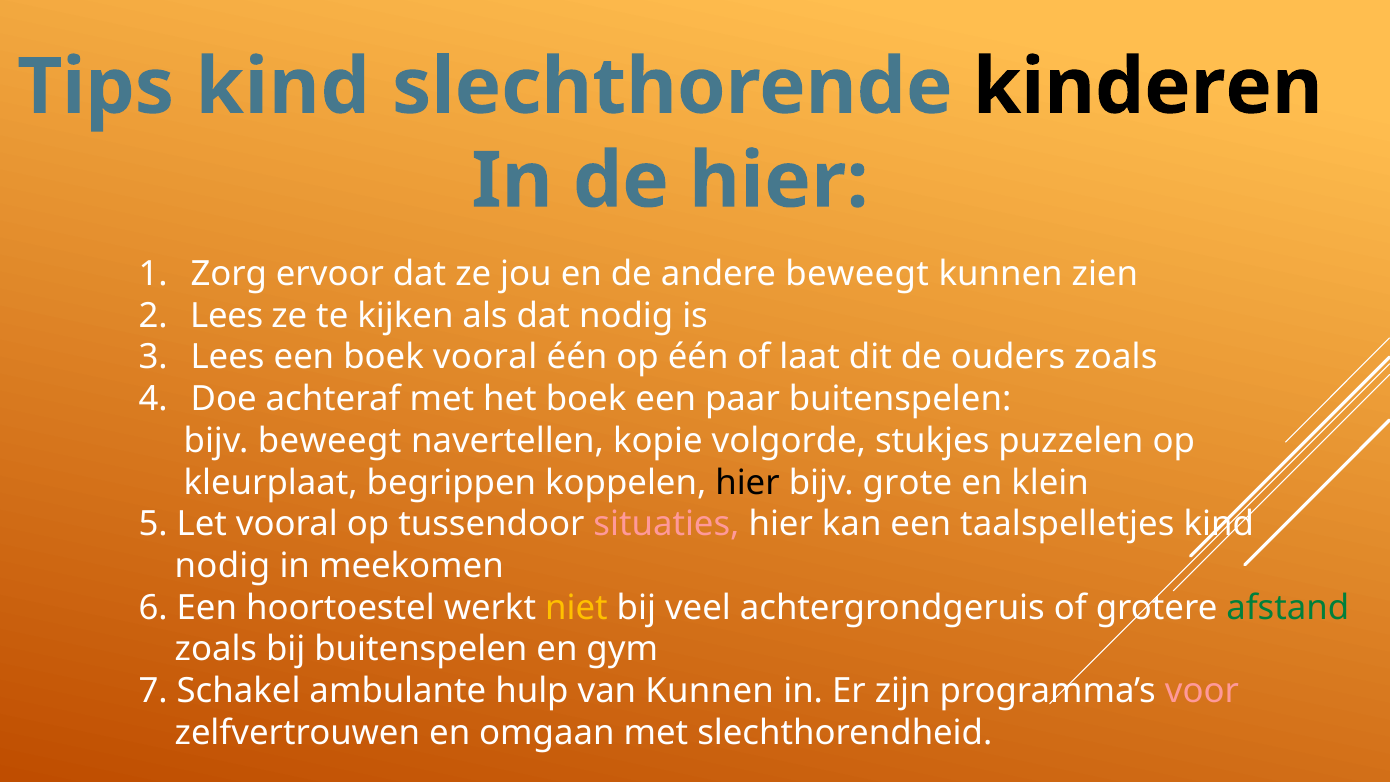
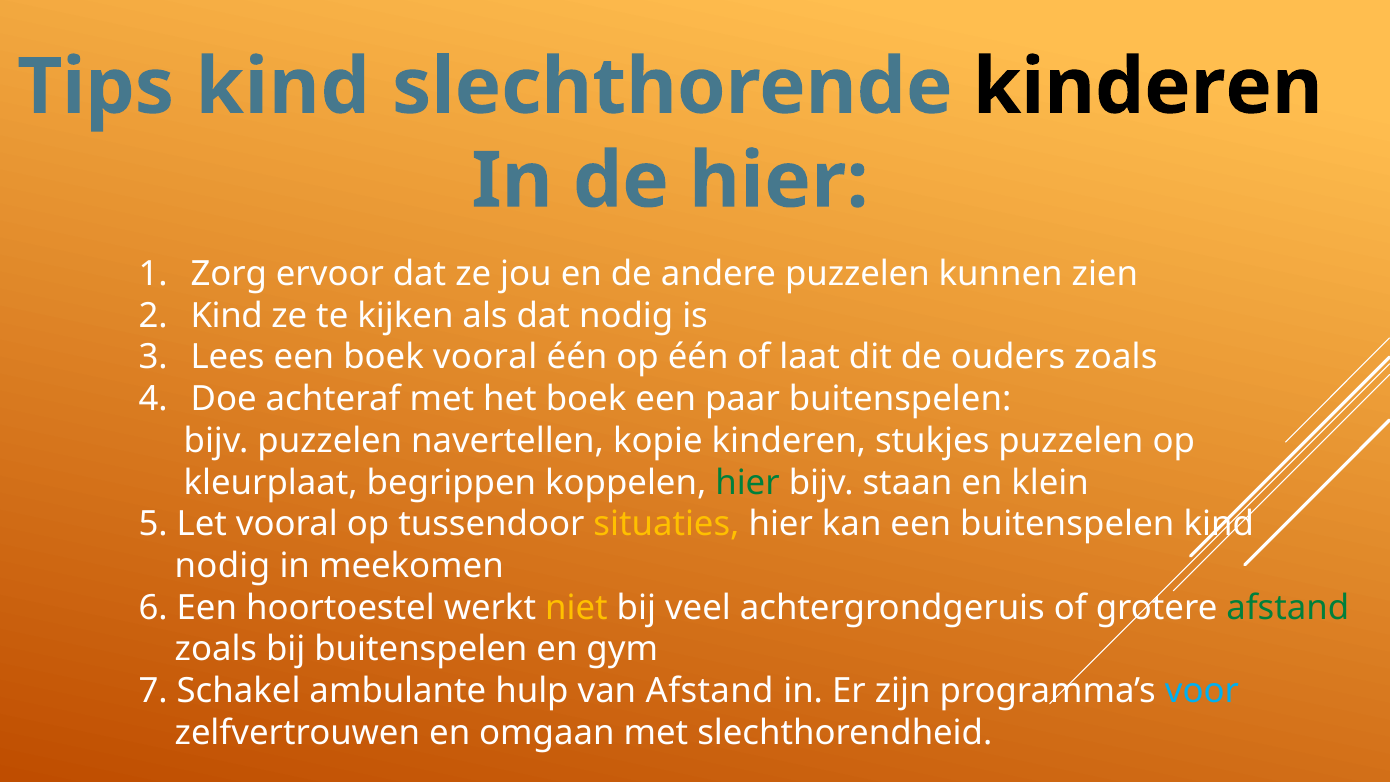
andere beweegt: beweegt -> puzzelen
Lees at (227, 316): Lees -> Kind
bijv beweegt: beweegt -> puzzelen
kopie volgorde: volgorde -> kinderen
hier at (747, 483) colour: black -> green
grote: grote -> staan
situaties colour: pink -> yellow
een taalspelletjes: taalspelletjes -> buitenspelen
van Kunnen: Kunnen -> Afstand
voor colour: pink -> light blue
